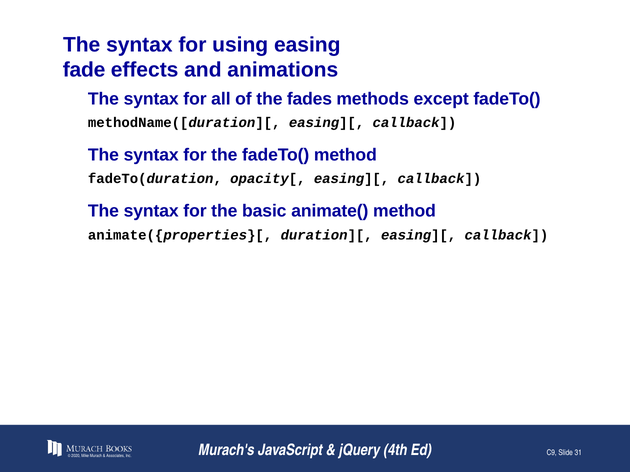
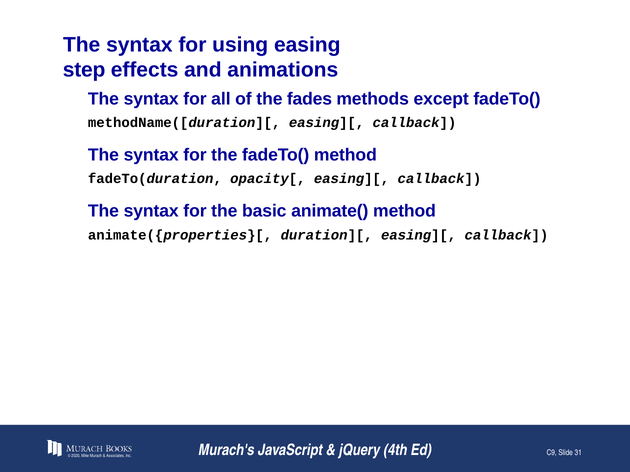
fade: fade -> step
